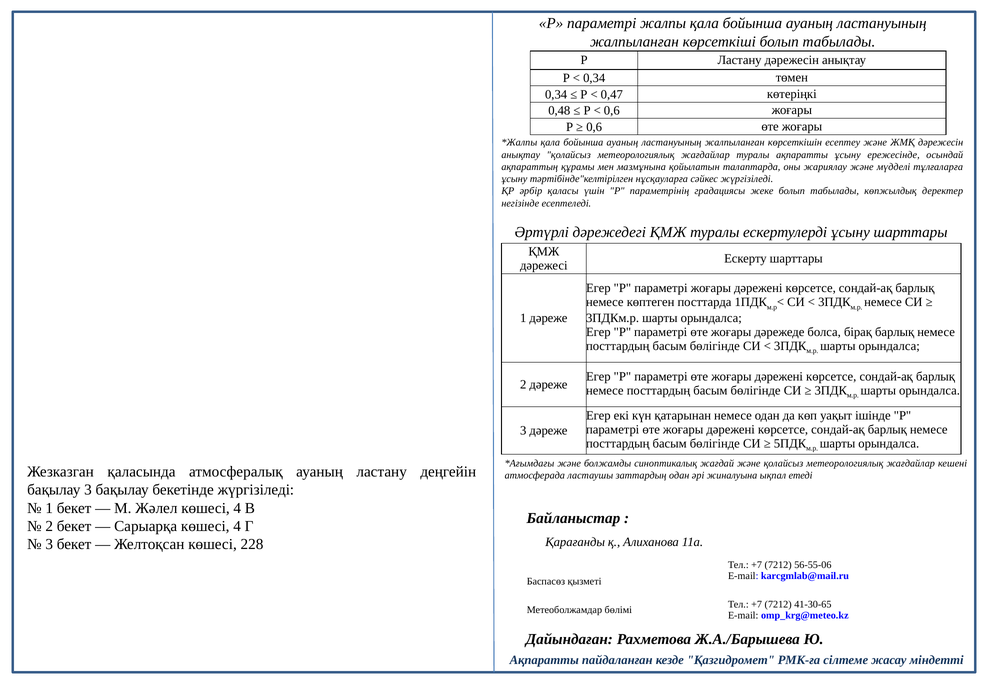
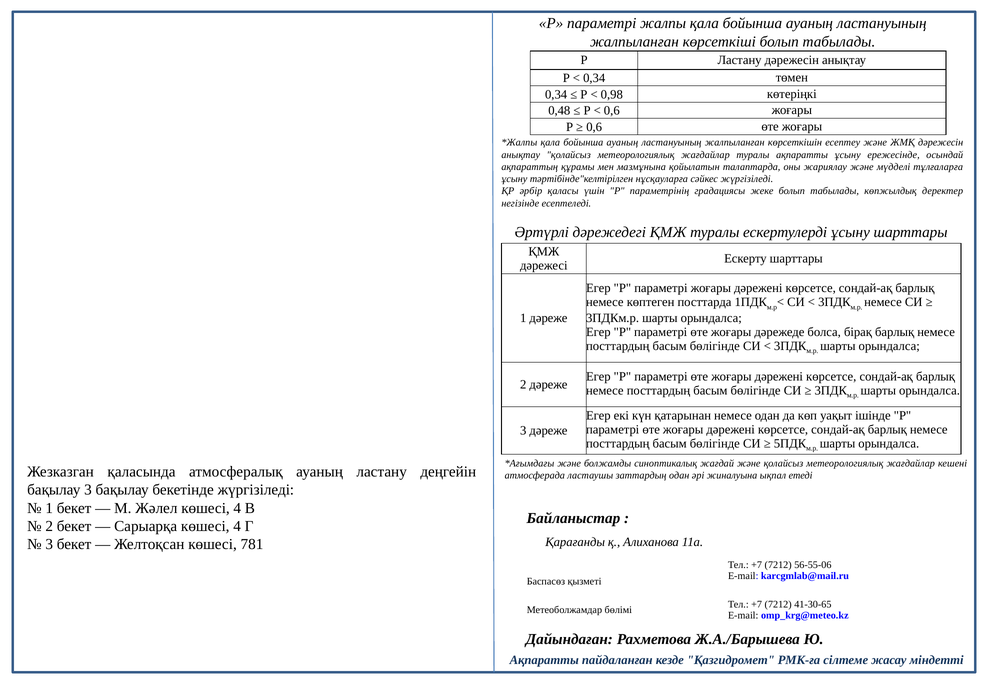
0,47: 0,47 -> 0,98
228: 228 -> 781
